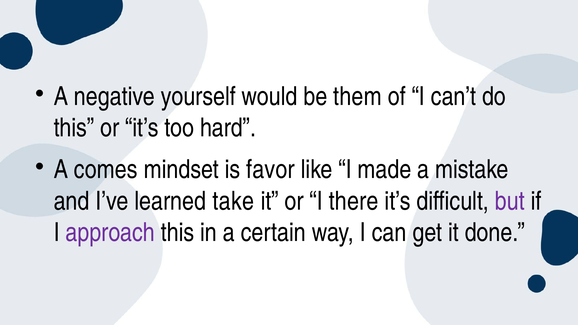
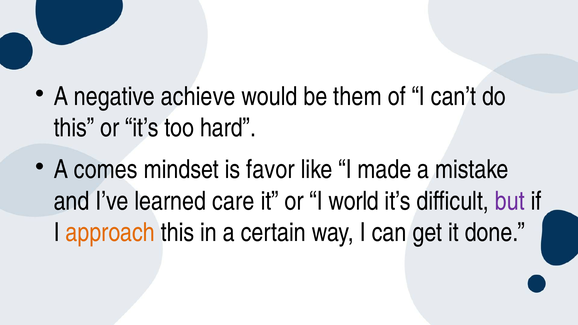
yourself: yourself -> achieve
take: take -> care
there: there -> world
approach colour: purple -> orange
